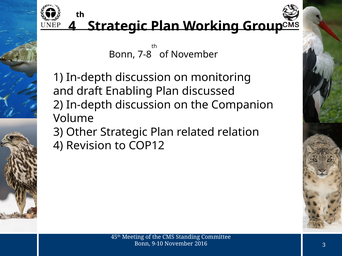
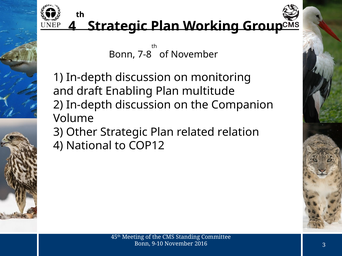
discussed: discussed -> multitude
Revision: Revision -> National
